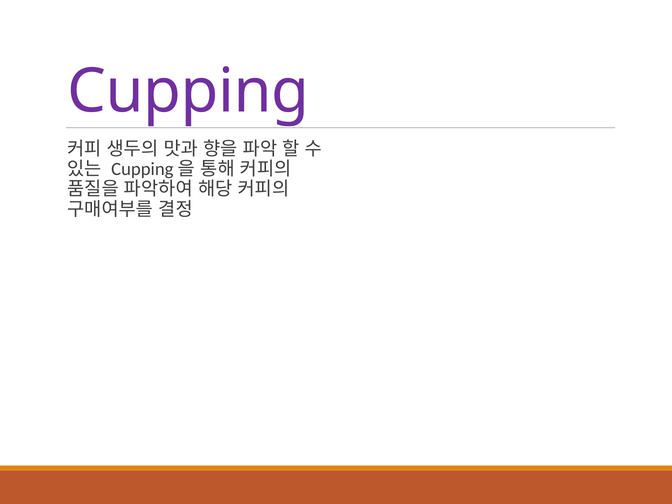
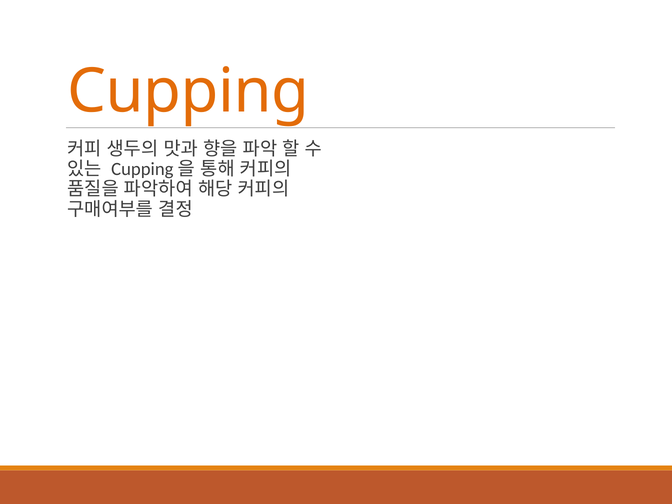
Cupping colour: purple -> orange
